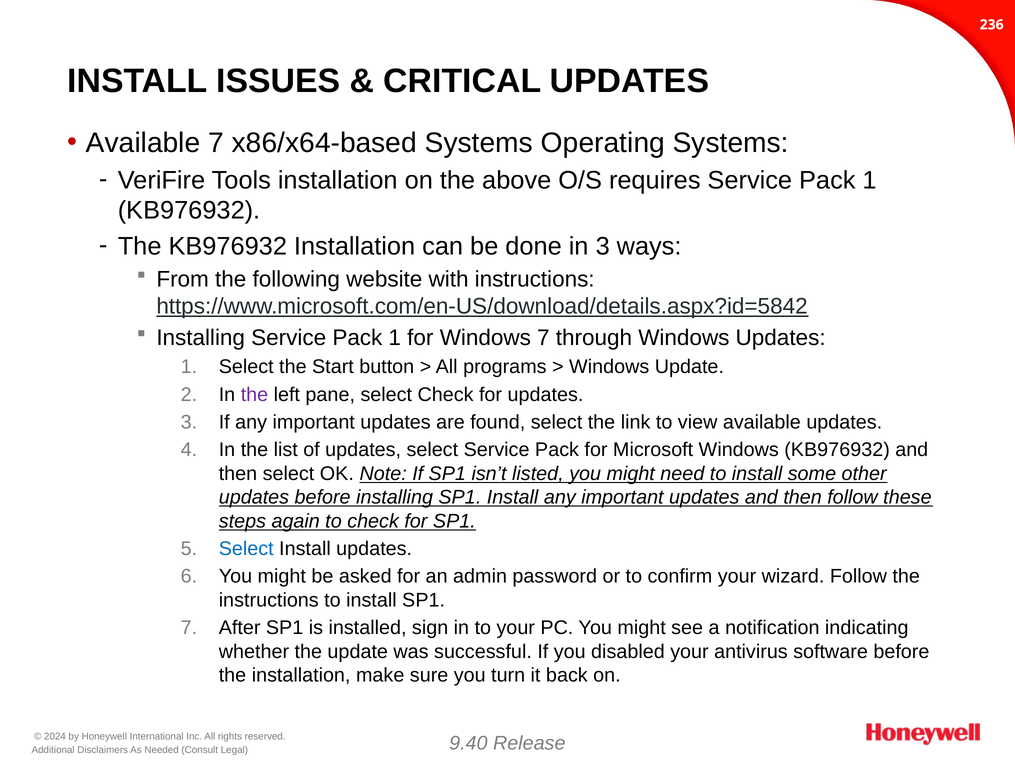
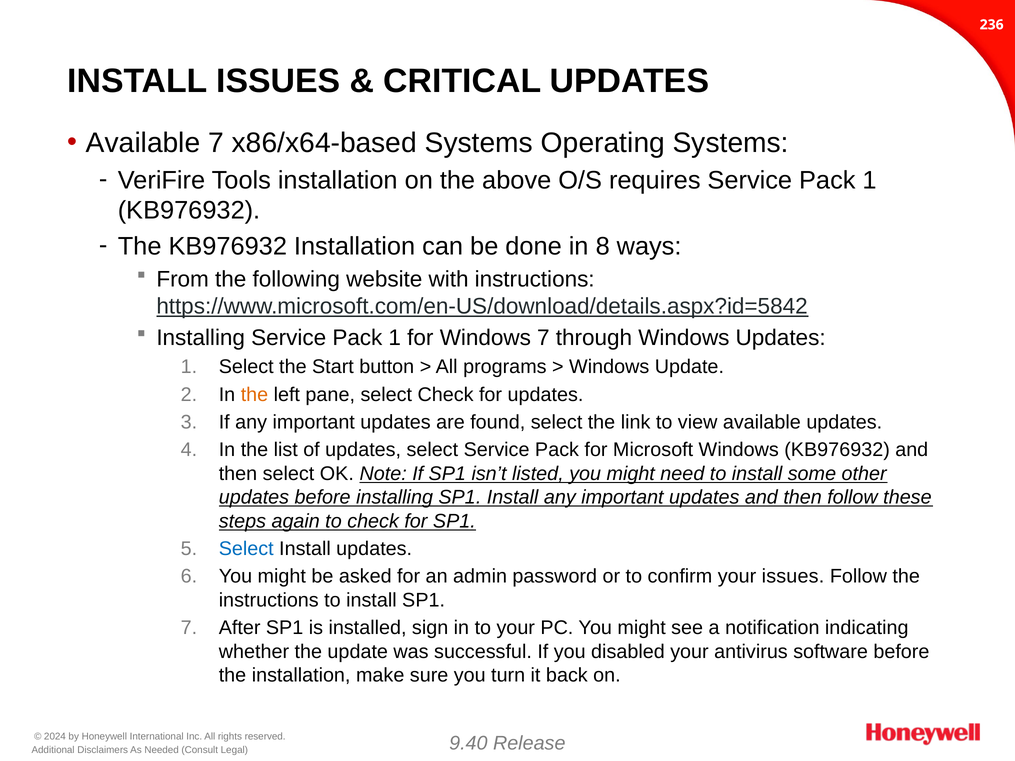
in 3: 3 -> 8
the at (254, 395) colour: purple -> orange
your wizard: wizard -> issues
